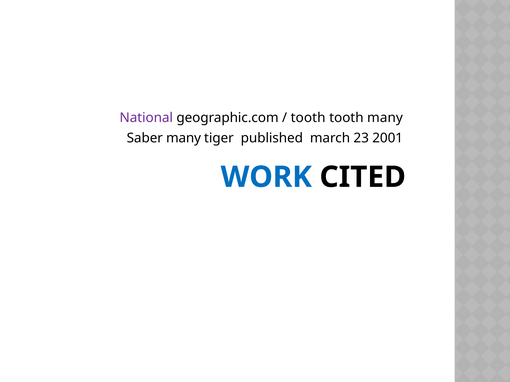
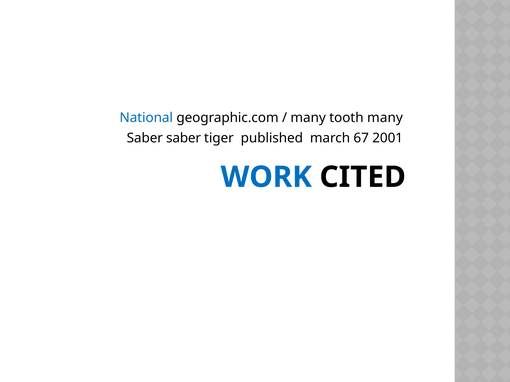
National colour: purple -> blue
tooth at (308, 118): tooth -> many
Saber many: many -> saber
23: 23 -> 67
